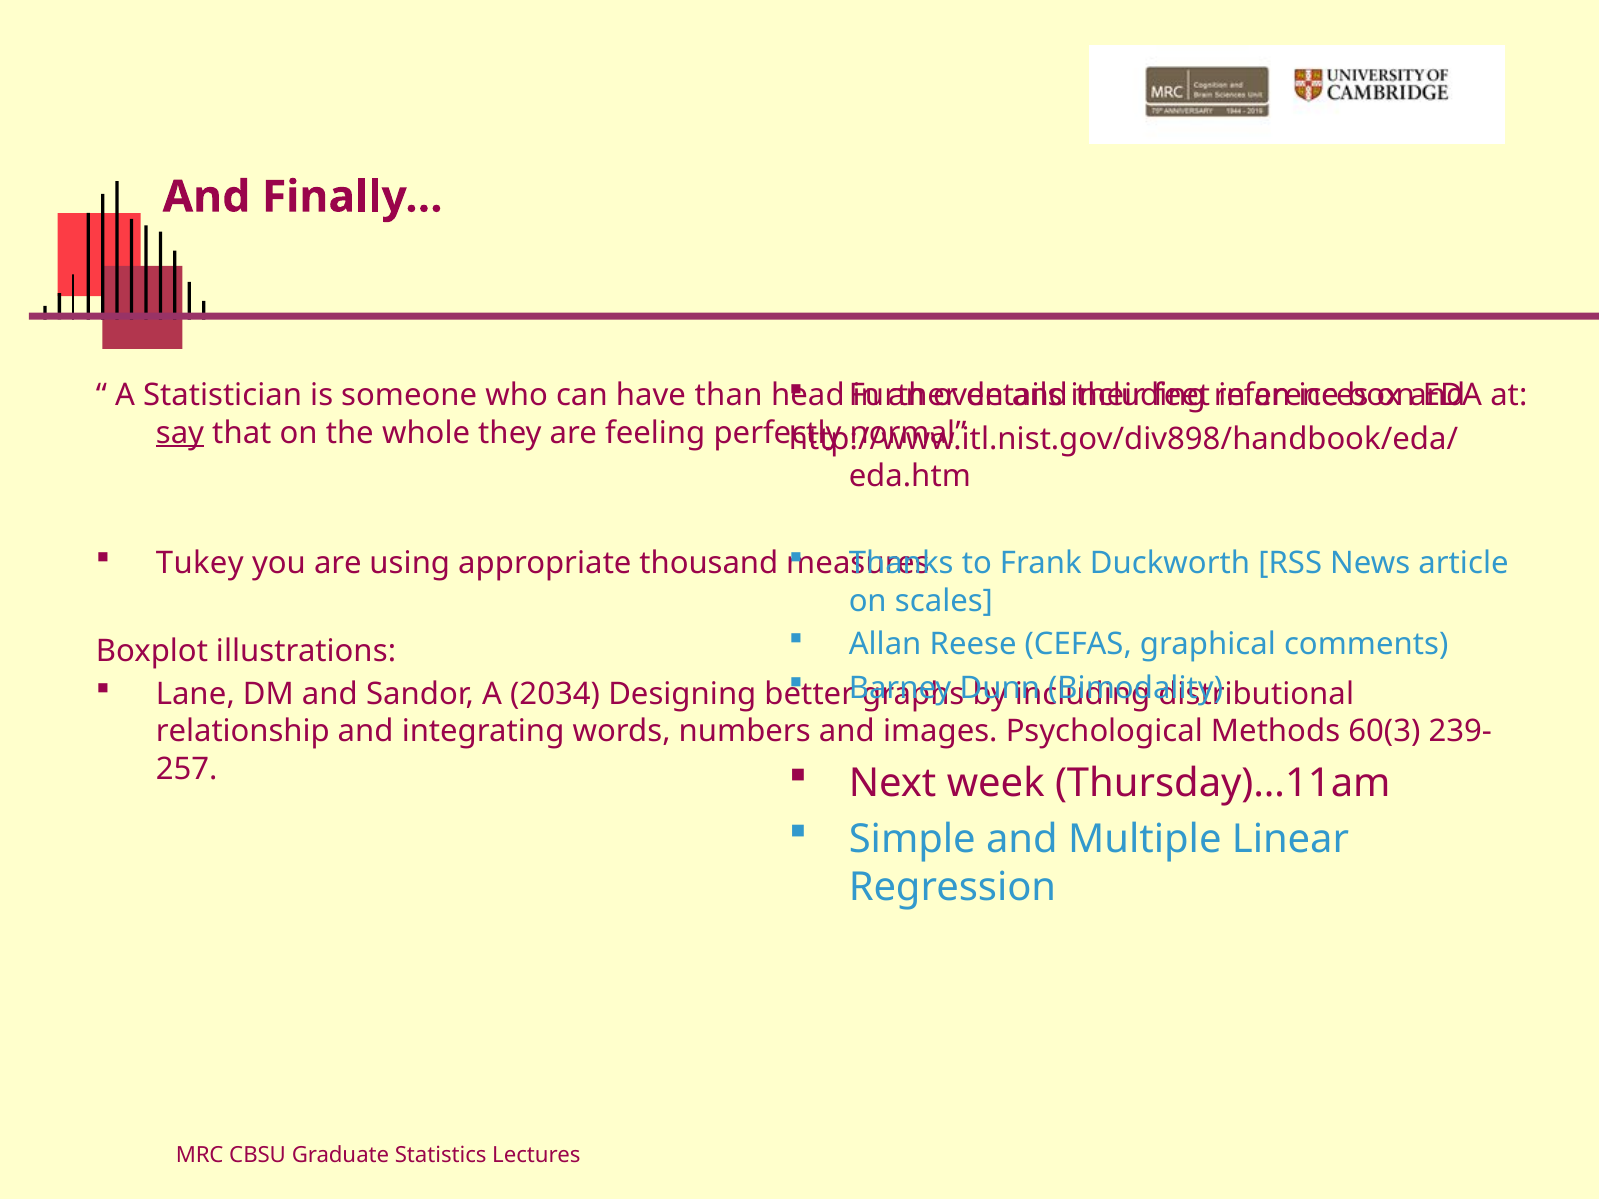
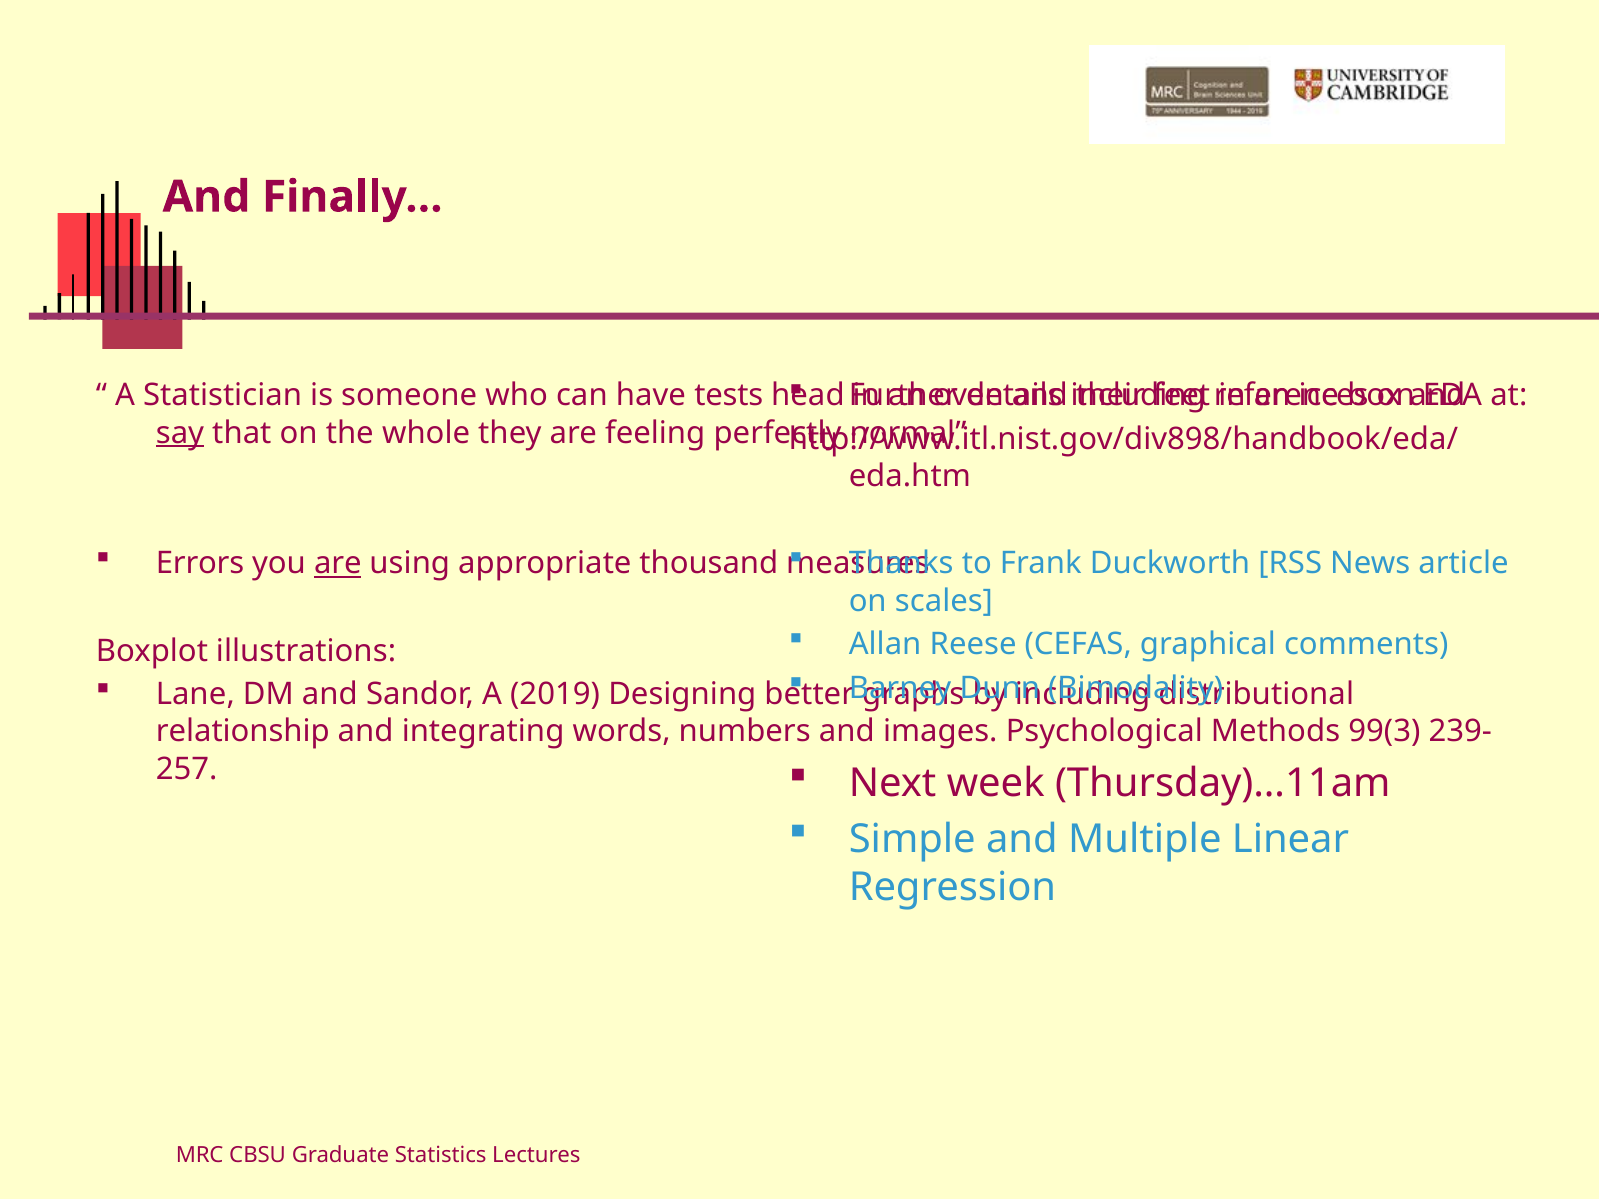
than: than -> tests
Tukey: Tukey -> Errors
are at (338, 564) underline: none -> present
2034: 2034 -> 2019
60(3: 60(3 -> 99(3
